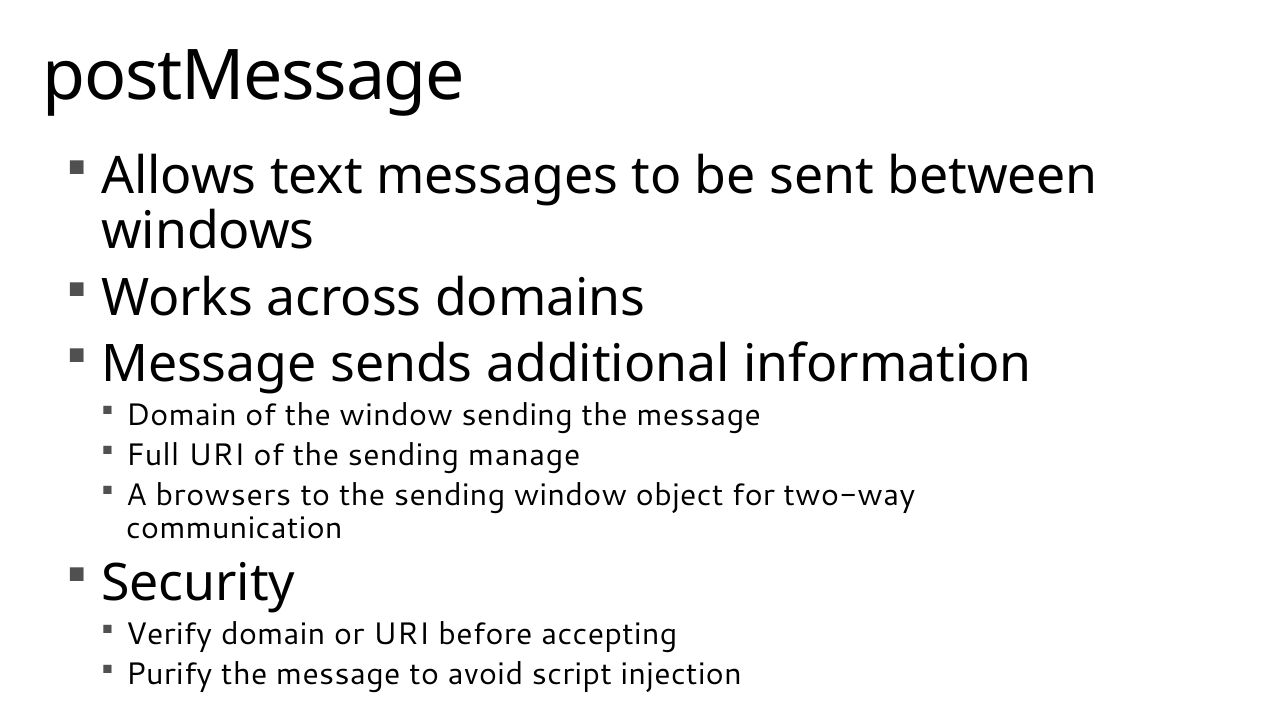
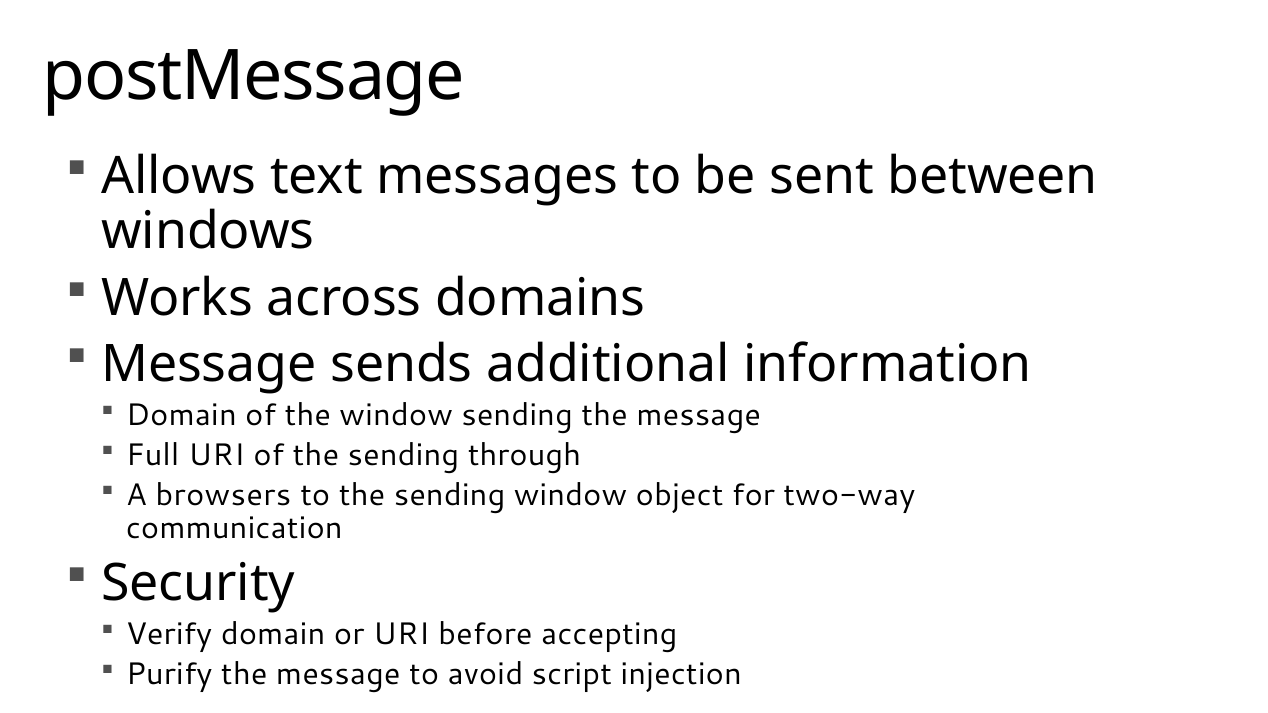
manage: manage -> through
